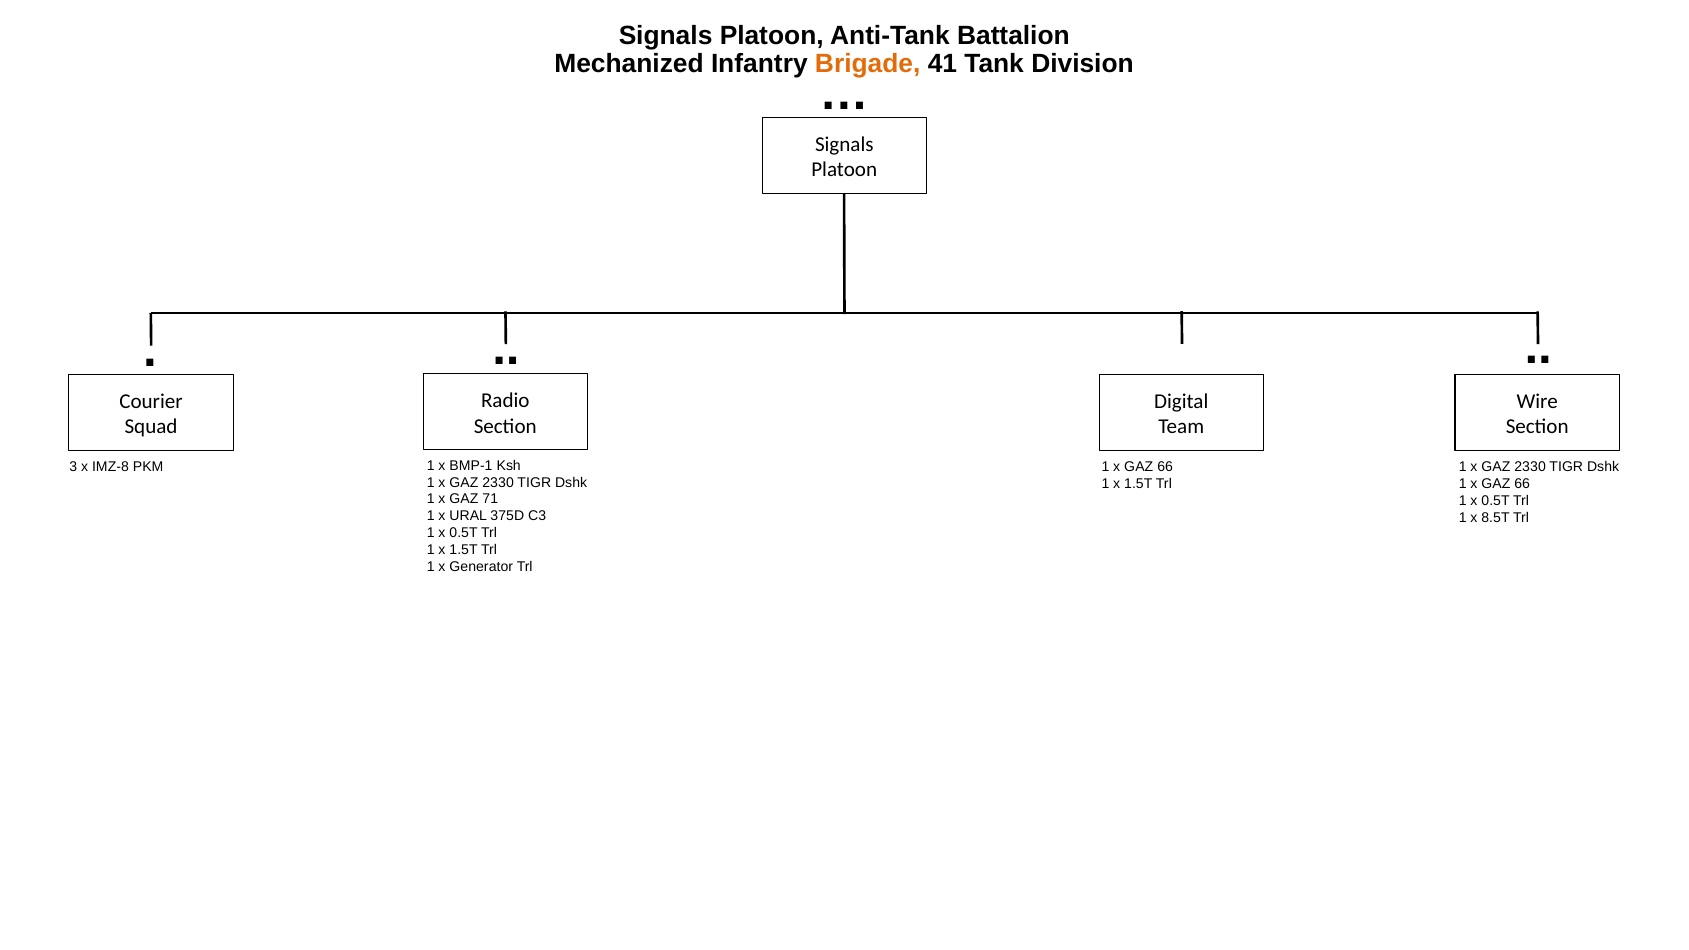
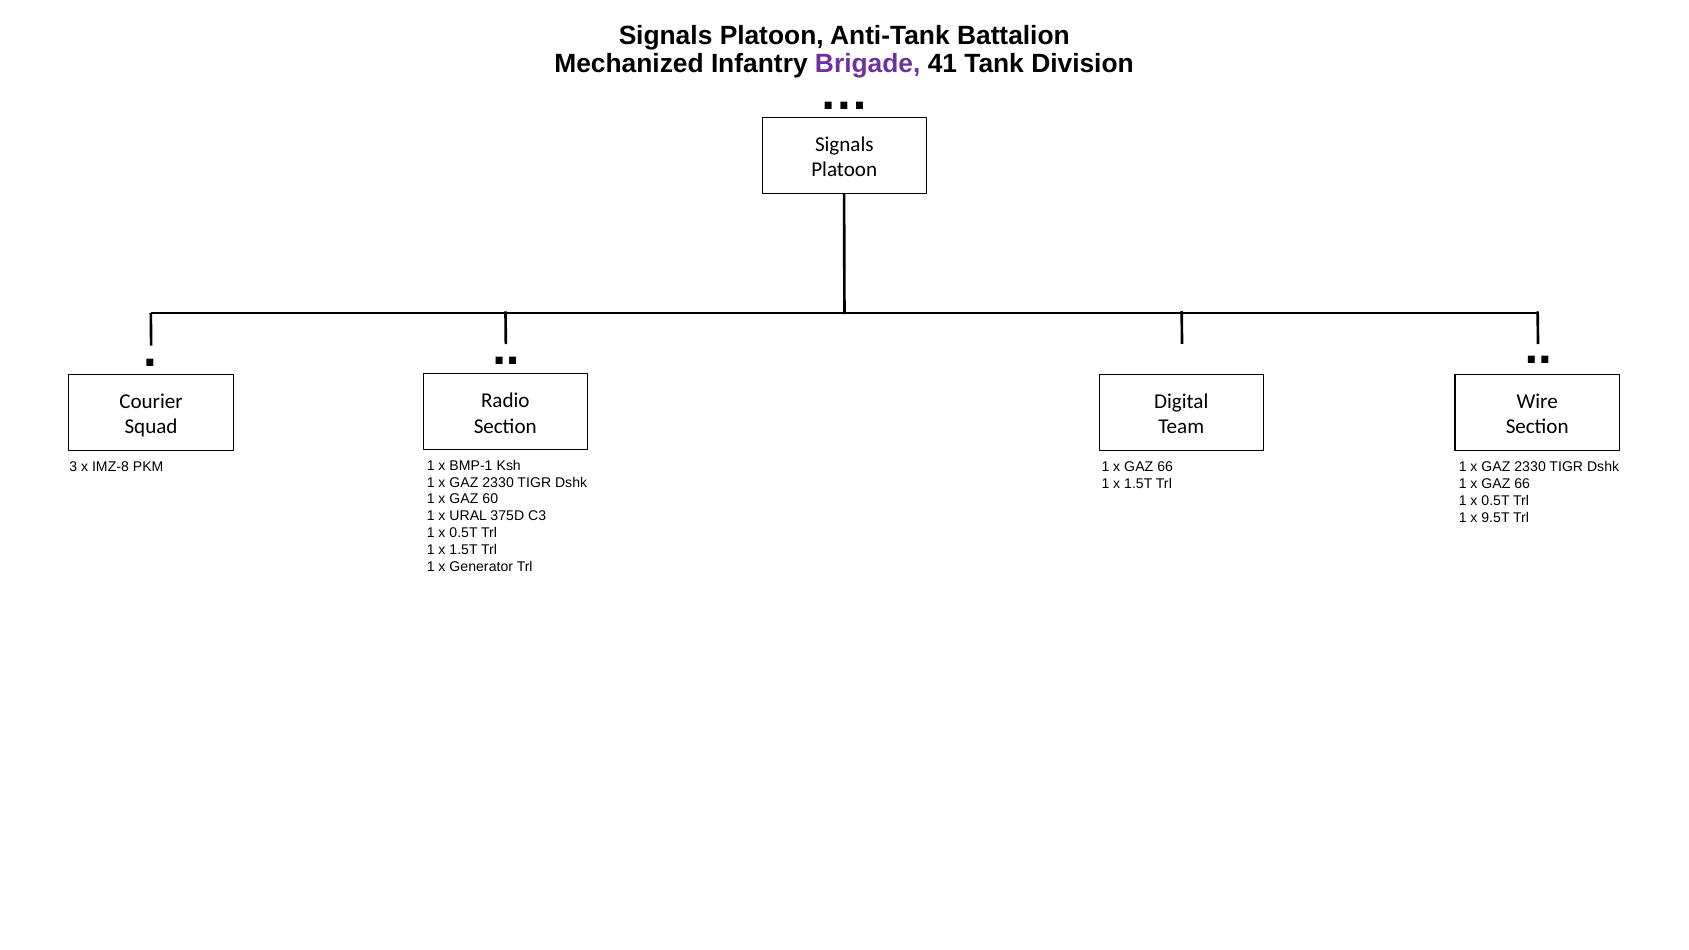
Brigade colour: orange -> purple
71: 71 -> 60
8.5T: 8.5T -> 9.5T
